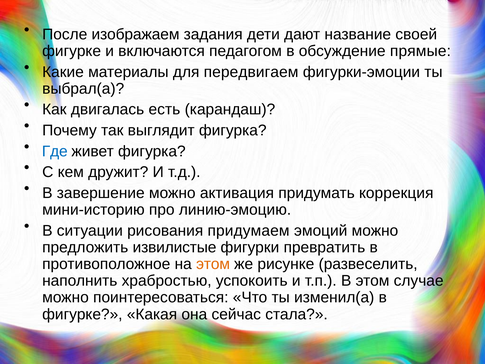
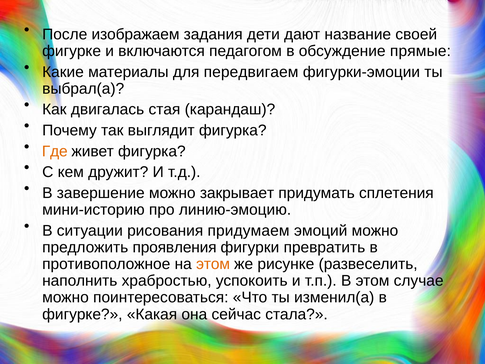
есть: есть -> стая
Где colour: blue -> orange
активация: активация -> закрывает
коррекция: коррекция -> сплетения
извилистые: извилистые -> проявления
